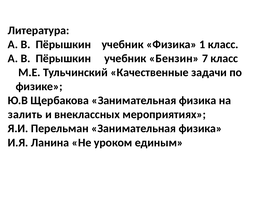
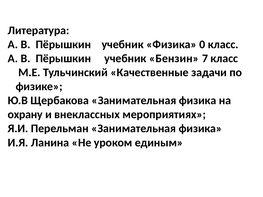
1: 1 -> 0
залить: залить -> охрану
